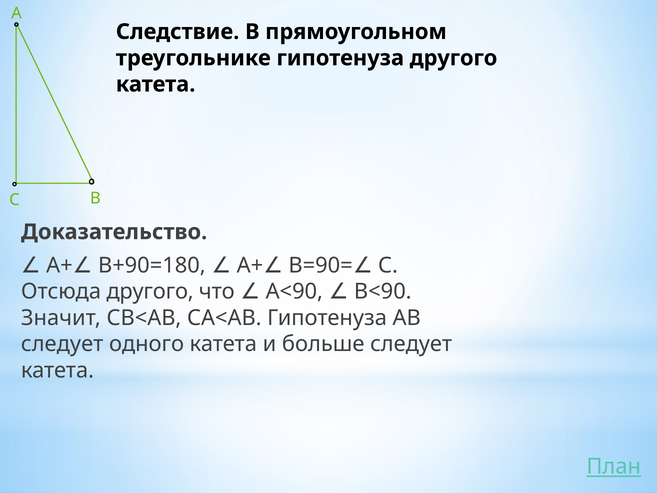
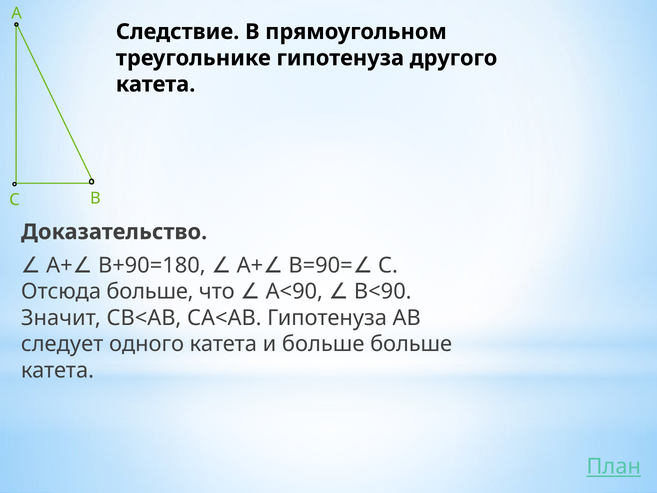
Отсюда другого: другого -> больше
больше следует: следует -> больше
